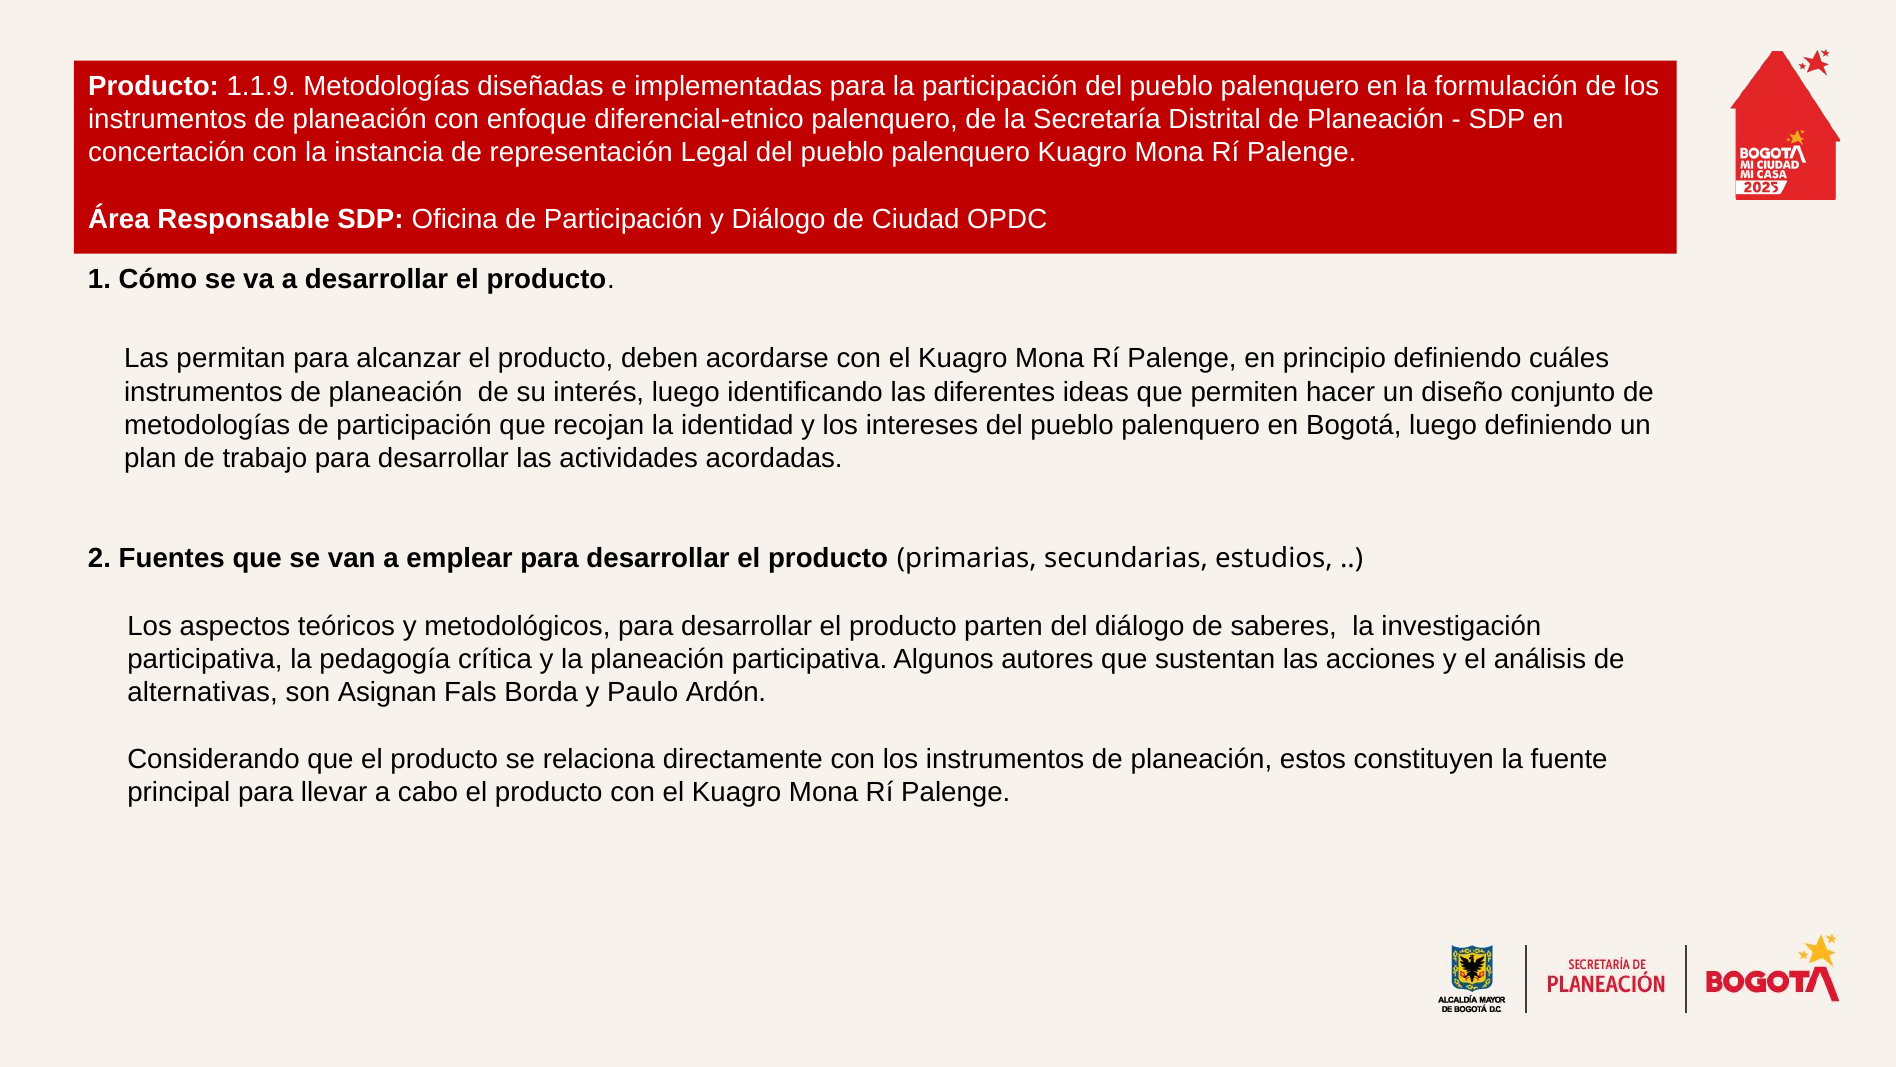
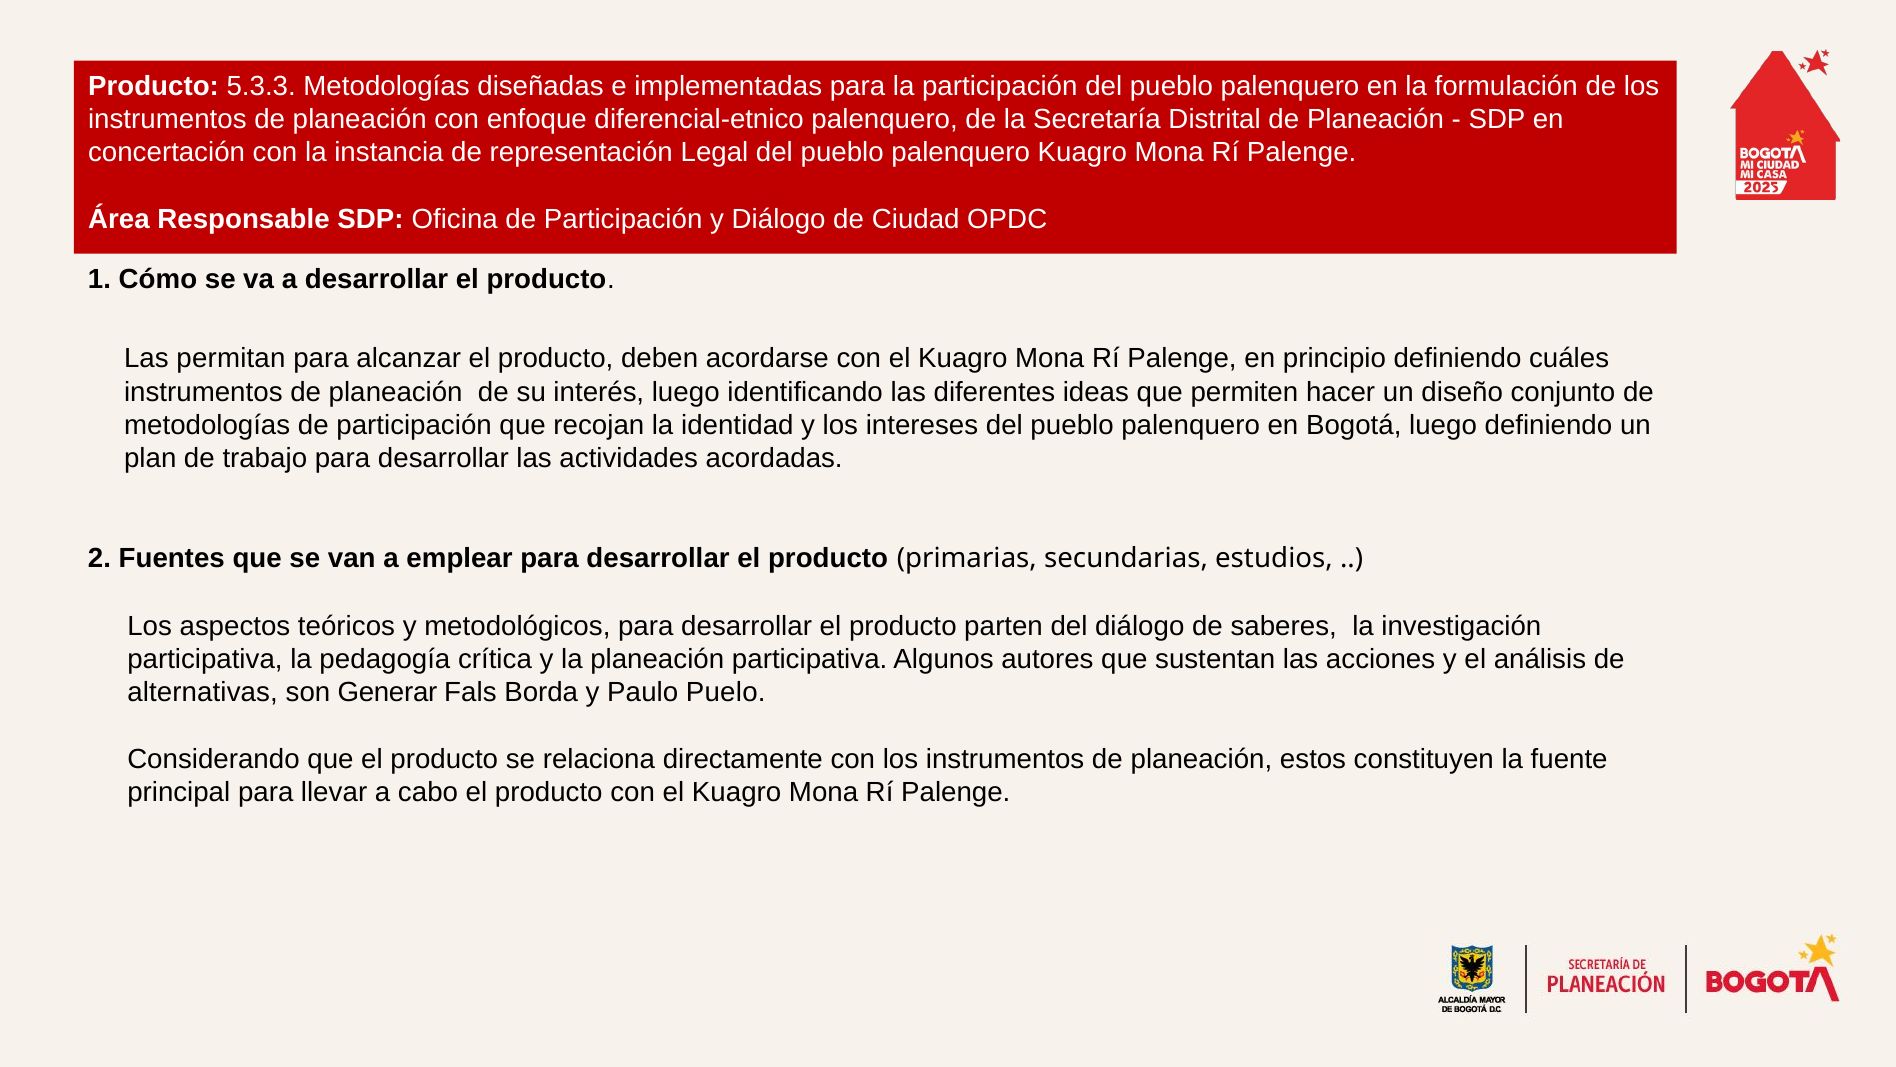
1.1.9: 1.1.9 -> 5.3.3
Asignan: Asignan -> Generar
Ardón: Ardón -> Puelo
